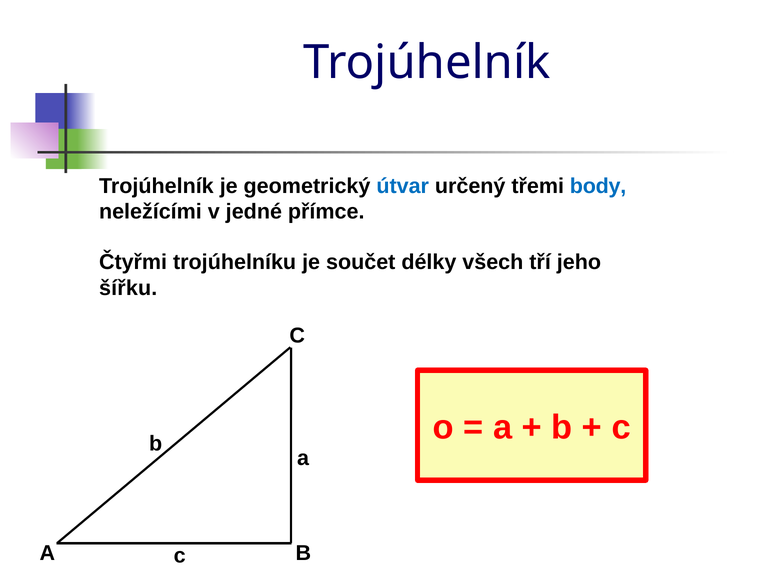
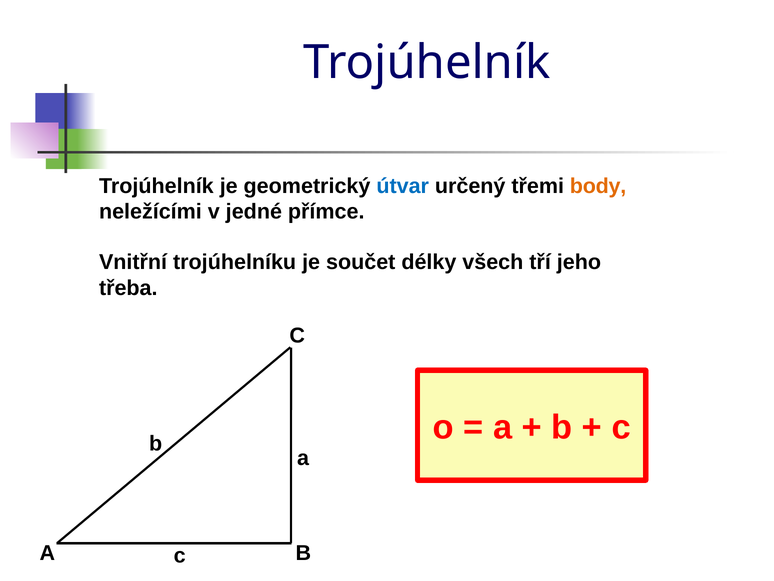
body colour: blue -> orange
Čtyřmi: Čtyřmi -> Vnitřní
šířku: šířku -> třeba
